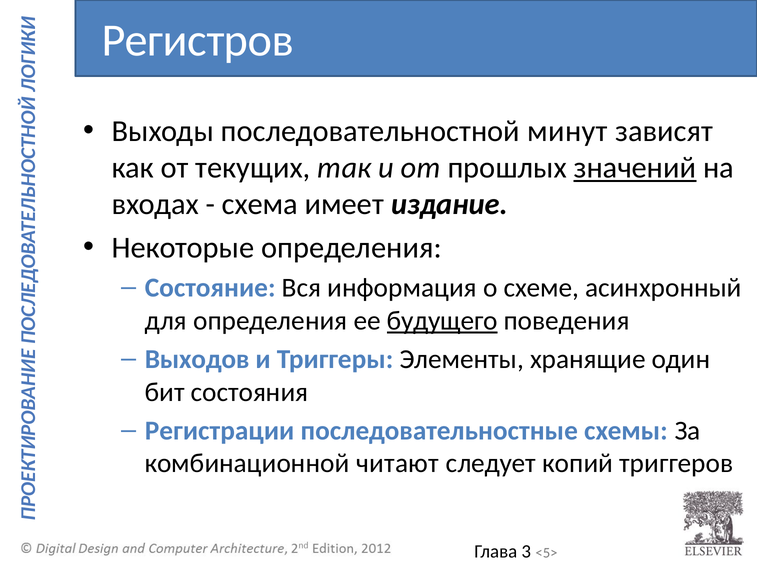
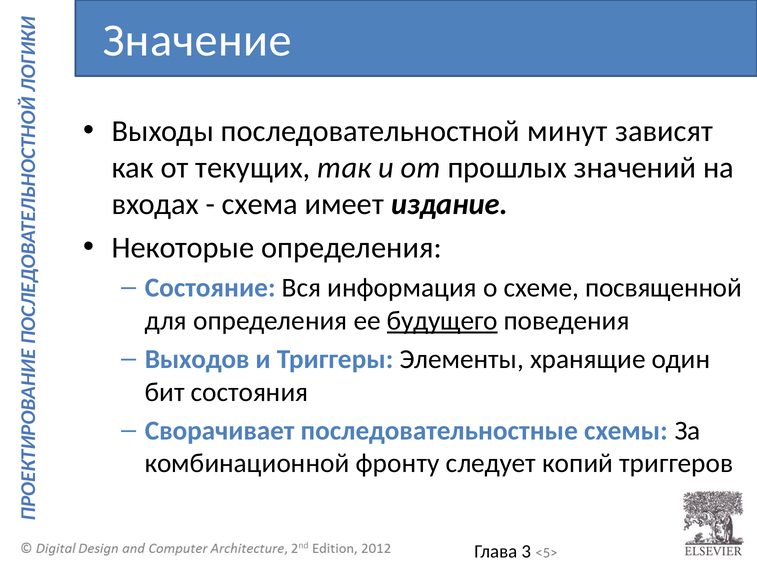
Регистров: Регистров -> Значение
значений underline: present -> none
асинхронный: асинхронный -> посвященной
Регистрации: Регистрации -> Сворачивает
читают: читают -> фронту
